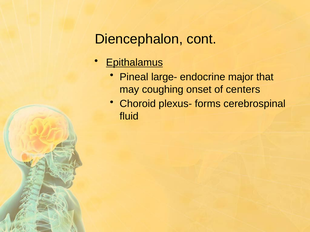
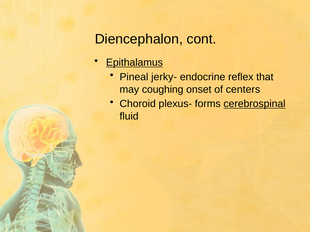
large-: large- -> jerky-
major: major -> reflex
cerebrospinal underline: none -> present
